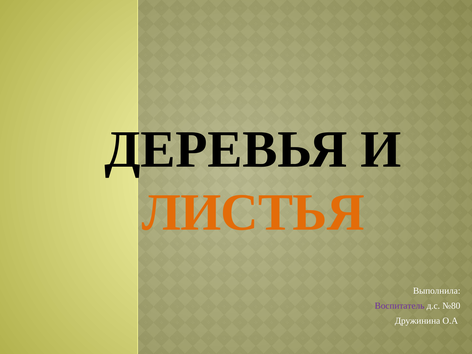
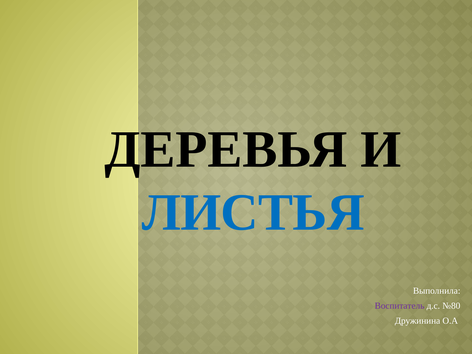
ЛИСТЬЯ colour: orange -> blue
